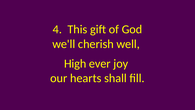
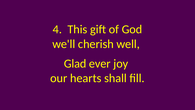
High: High -> Glad
